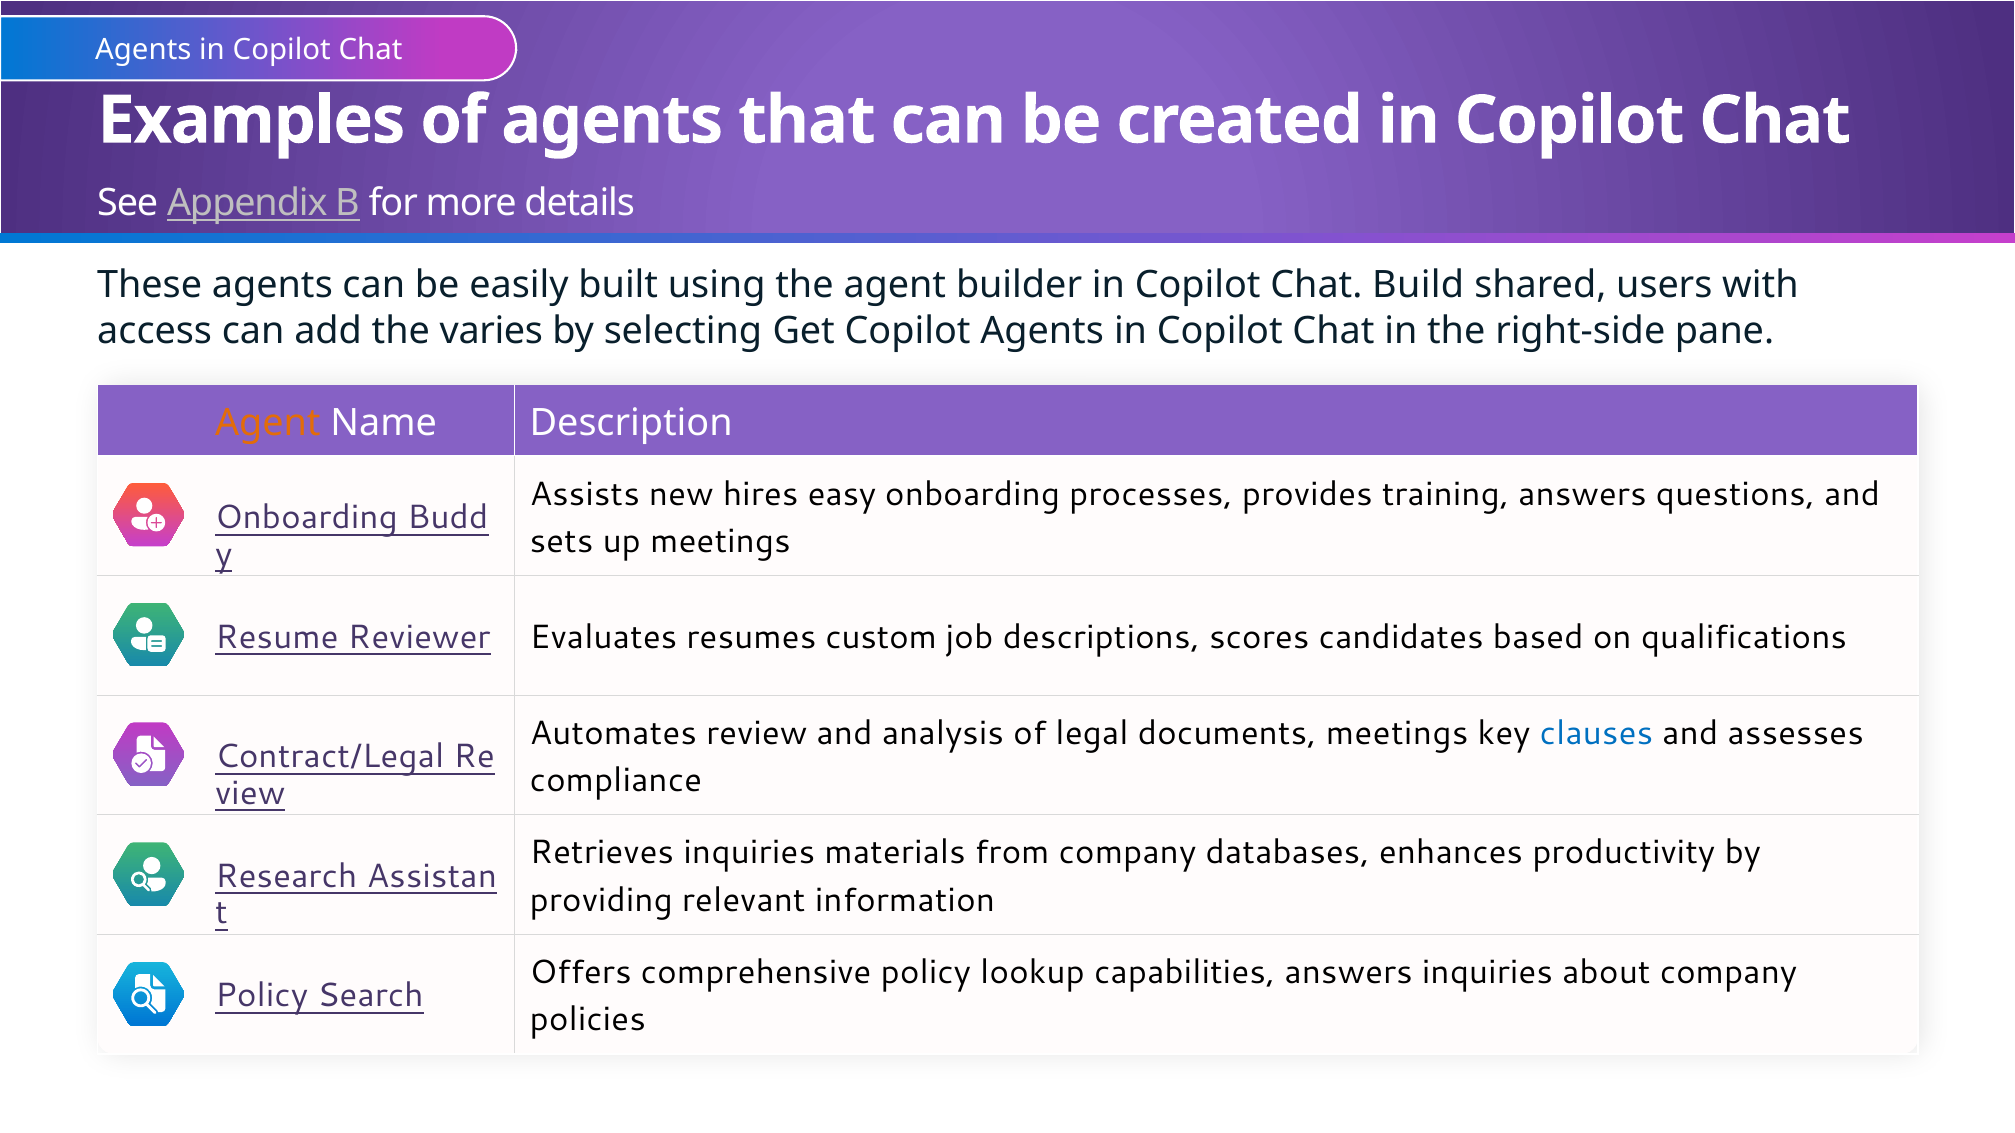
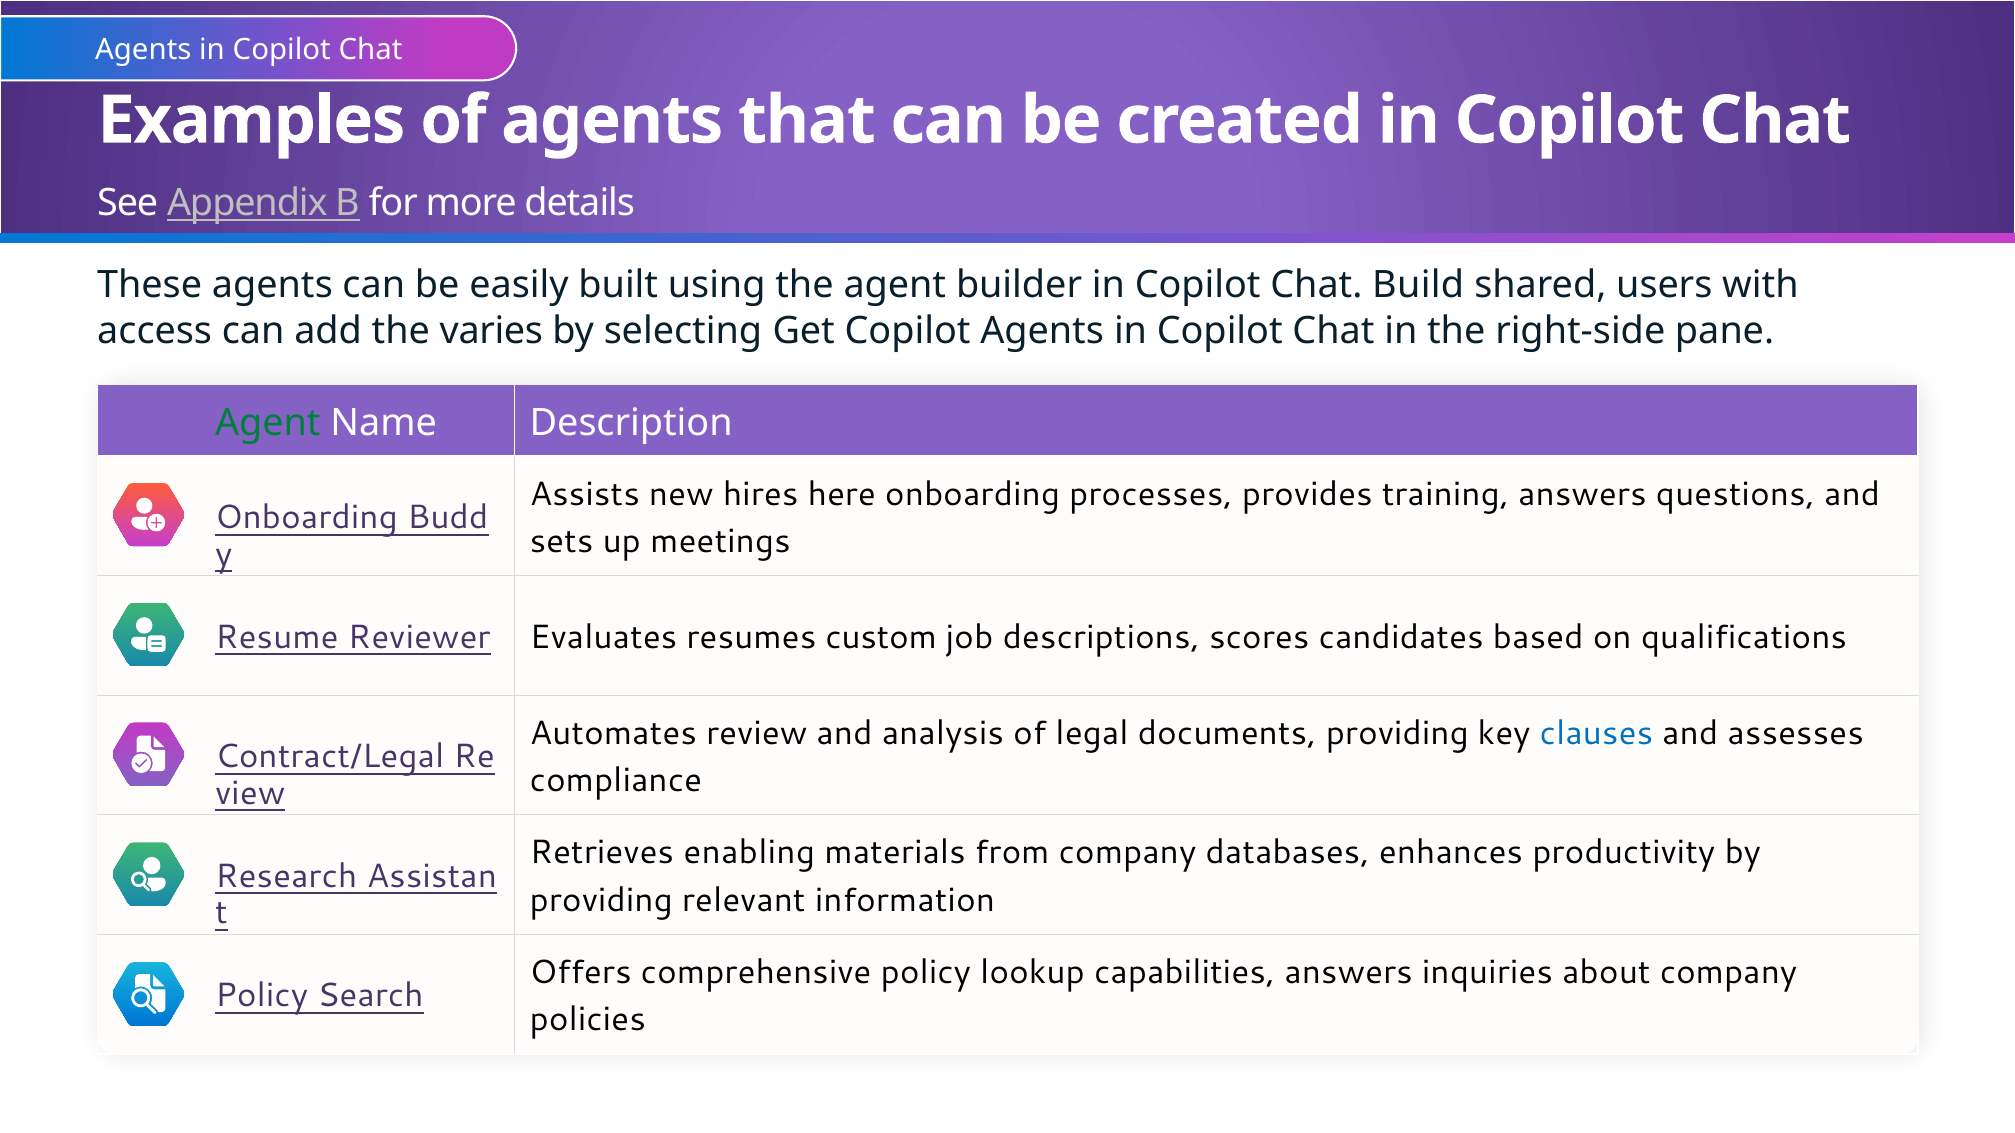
Agent at (268, 423) colour: orange -> green
easy: easy -> here
documents meetings: meetings -> providing
Retrieves inquiries: inquiries -> enabling
